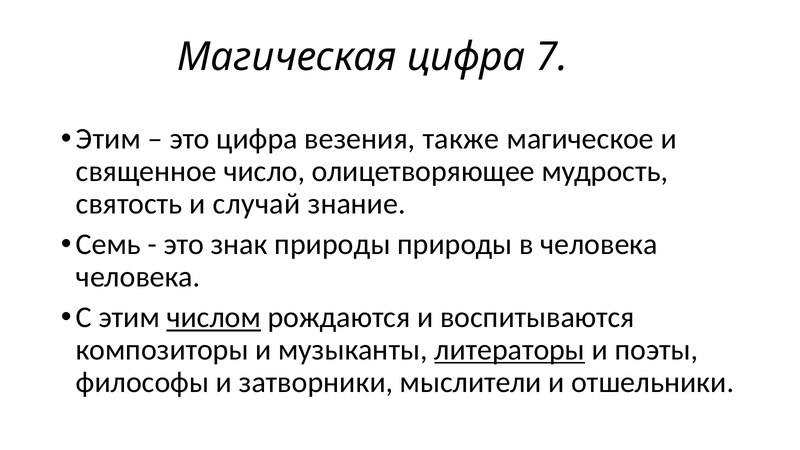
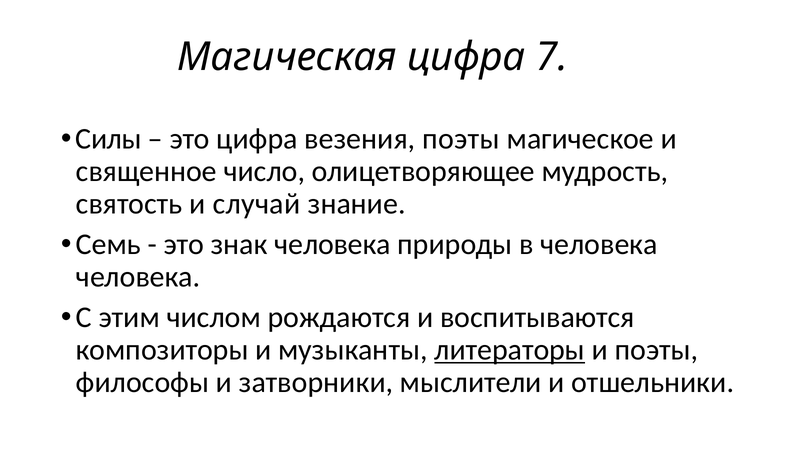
Этим at (108, 139): Этим -> Силы
везения также: также -> поэты
знак природы: природы -> человека
числом underline: present -> none
